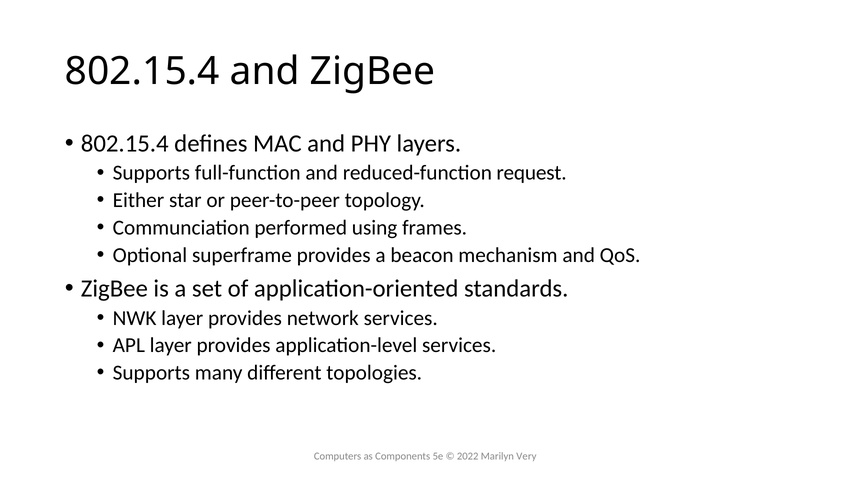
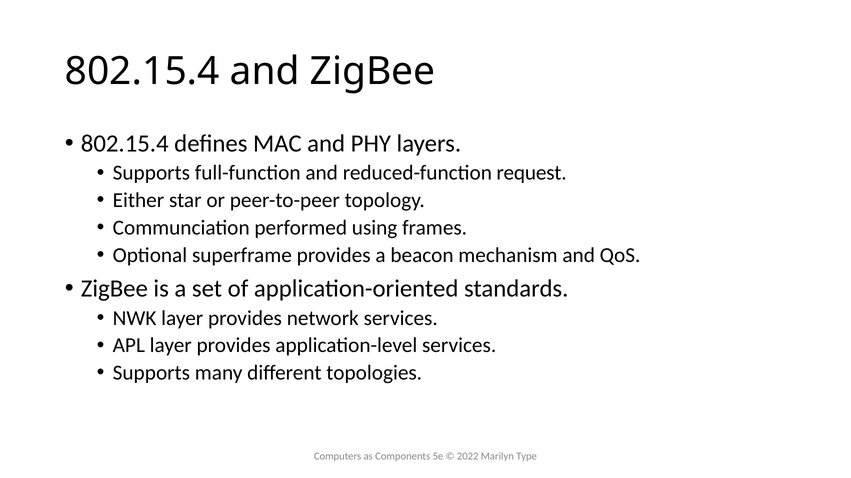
Very: Very -> Type
